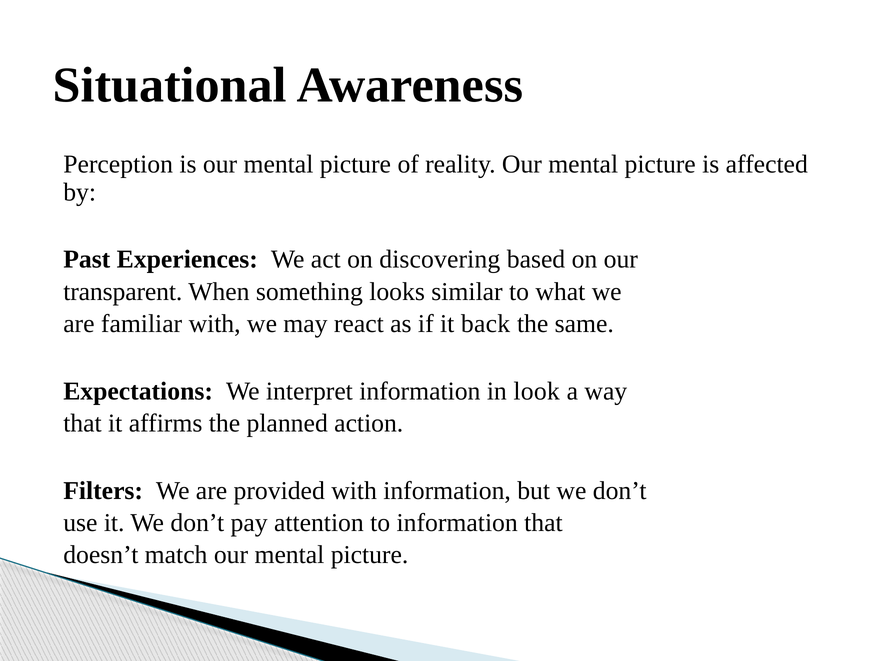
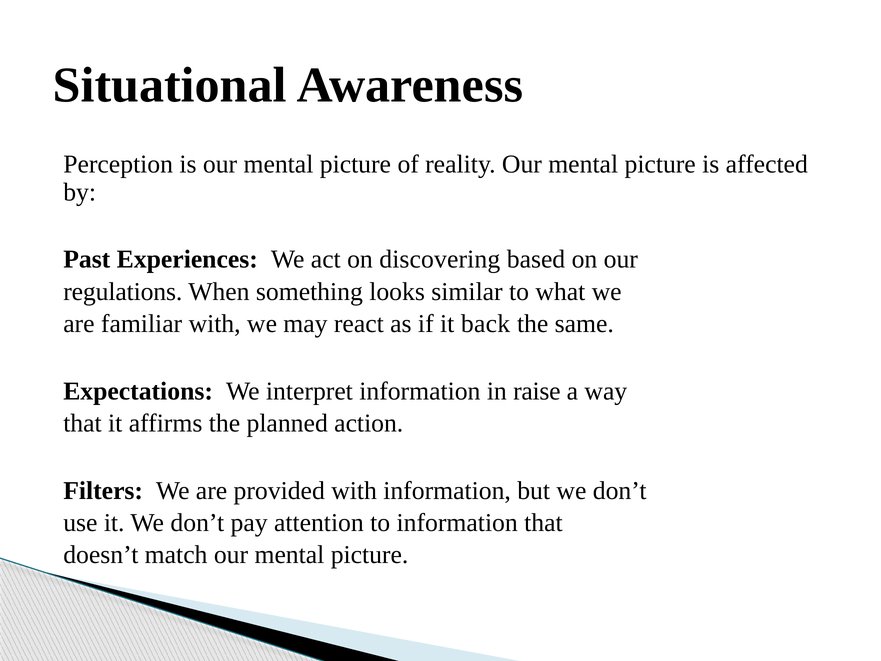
transparent: transparent -> regulations
look: look -> raise
